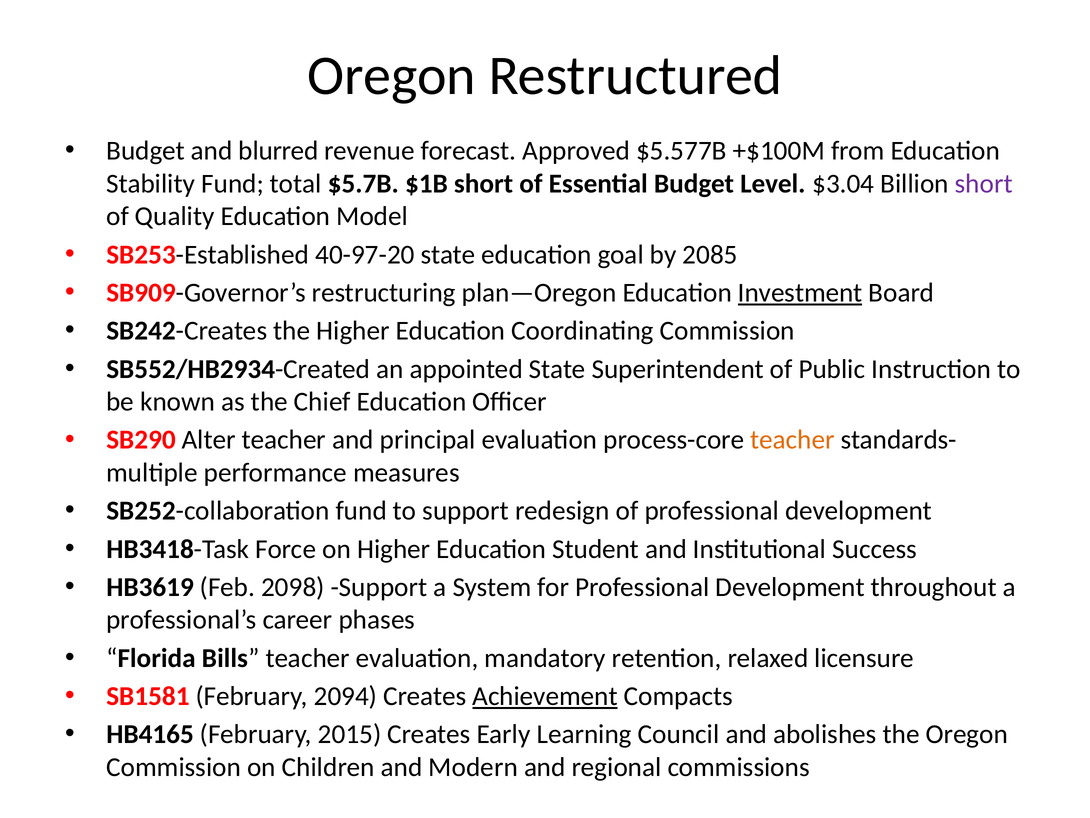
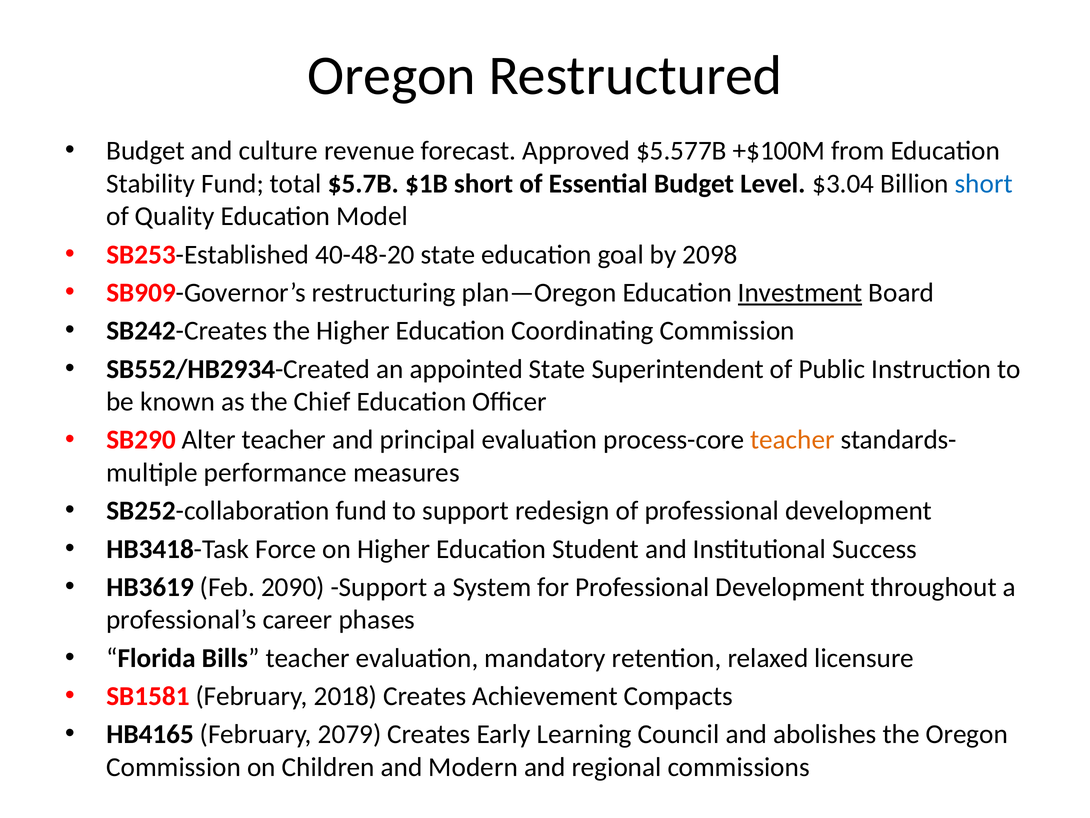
blurred: blurred -> culture
short at (984, 184) colour: purple -> blue
40-97-20: 40-97-20 -> 40-48-20
2085: 2085 -> 2098
2098: 2098 -> 2090
2094: 2094 -> 2018
Achievement underline: present -> none
2015: 2015 -> 2079
